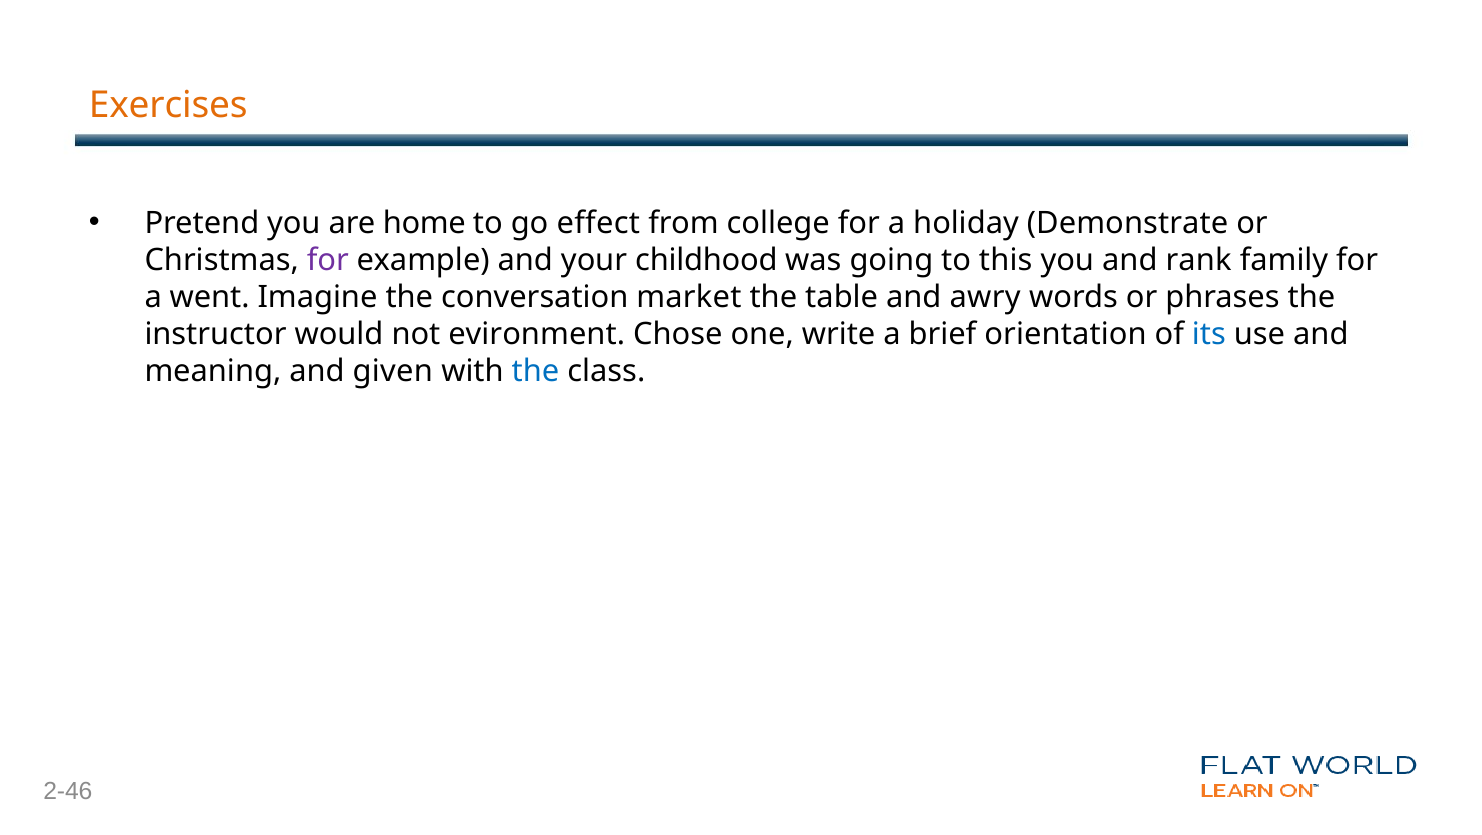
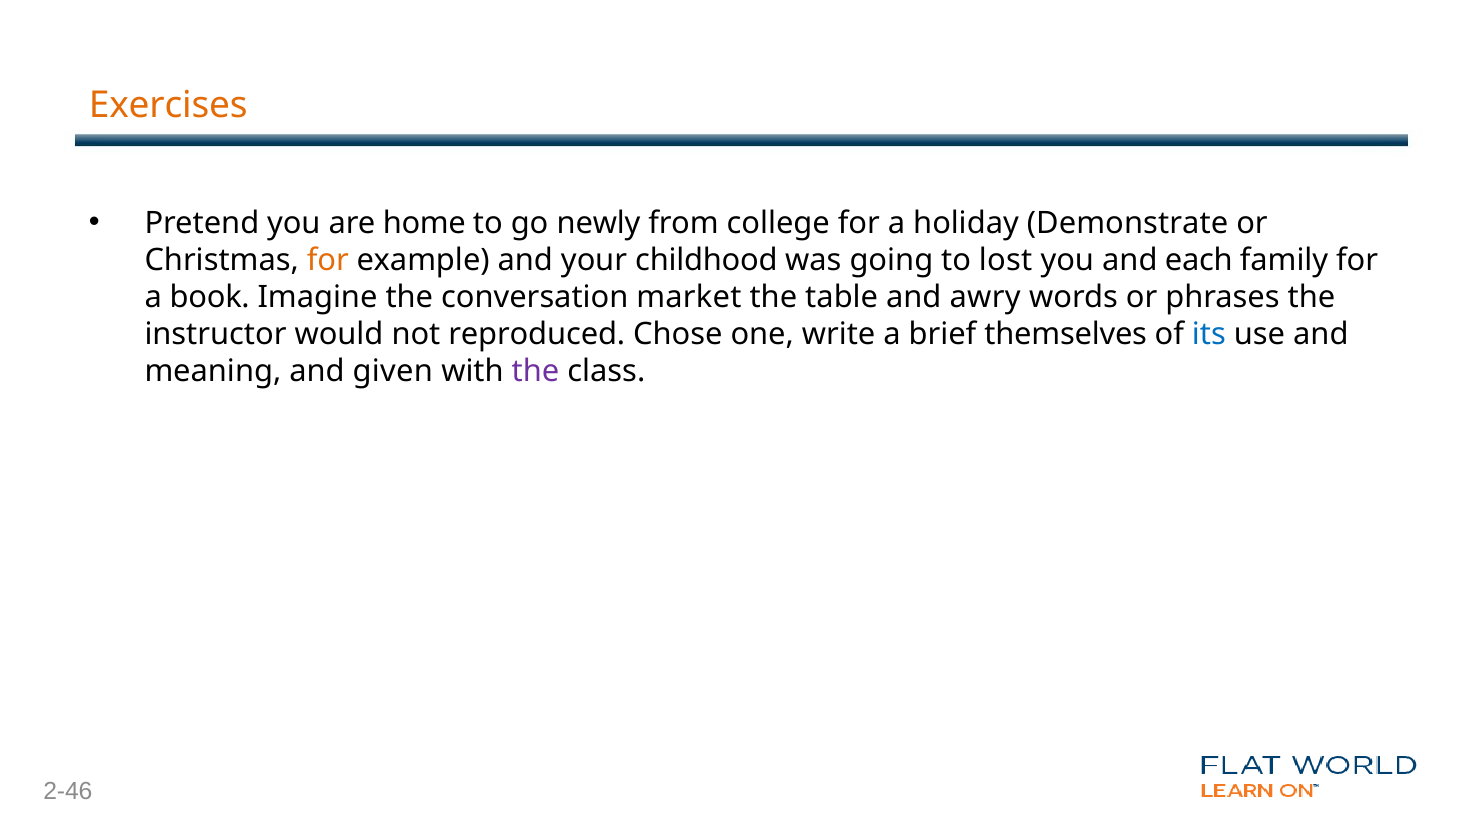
effect: effect -> newly
for at (328, 260) colour: purple -> orange
this: this -> lost
rank: rank -> each
went: went -> book
evironment: evironment -> reproduced
orientation: orientation -> themselves
the at (536, 371) colour: blue -> purple
